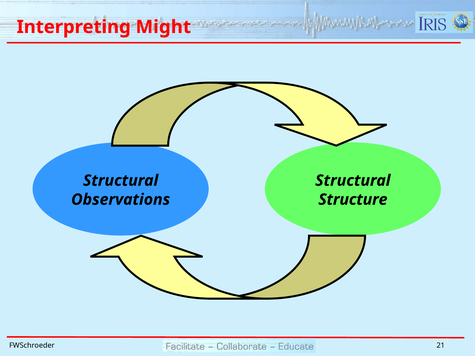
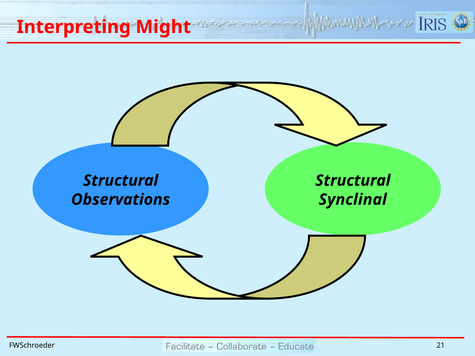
Structure: Structure -> Synclinal
